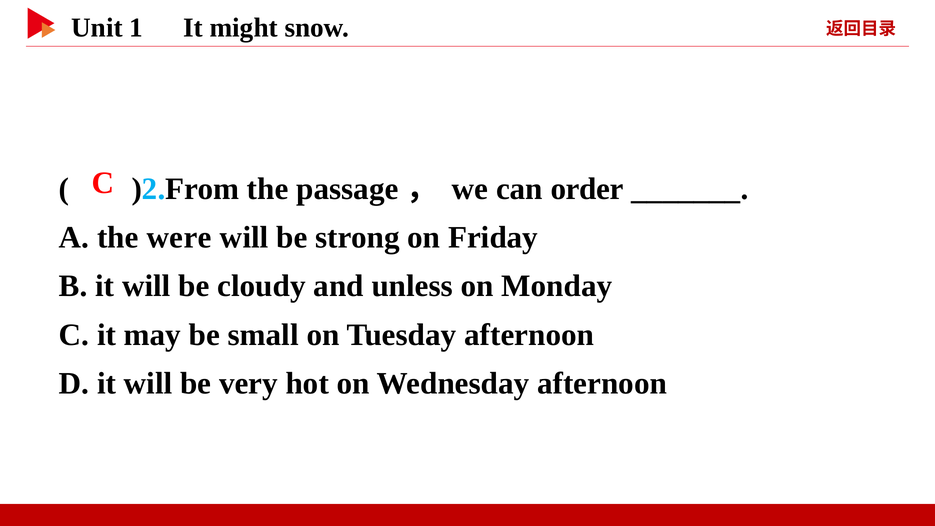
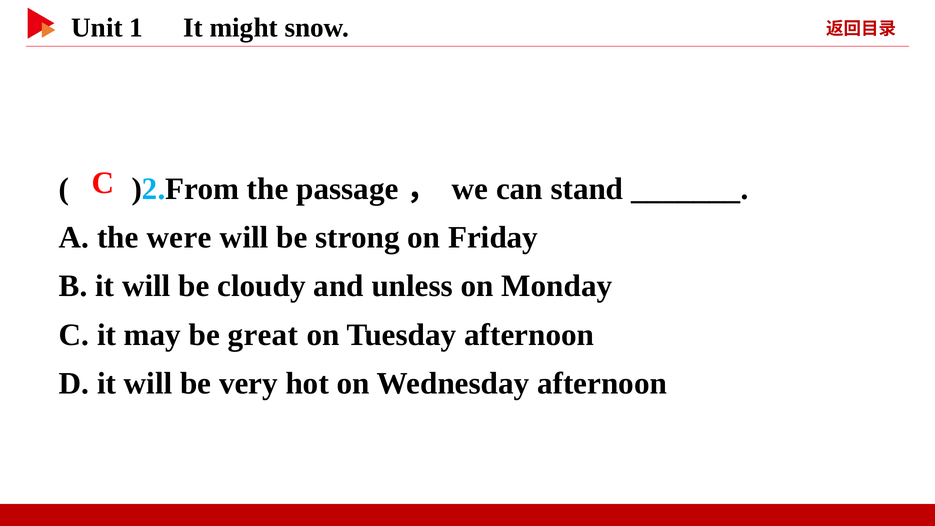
order: order -> stand
small: small -> great
